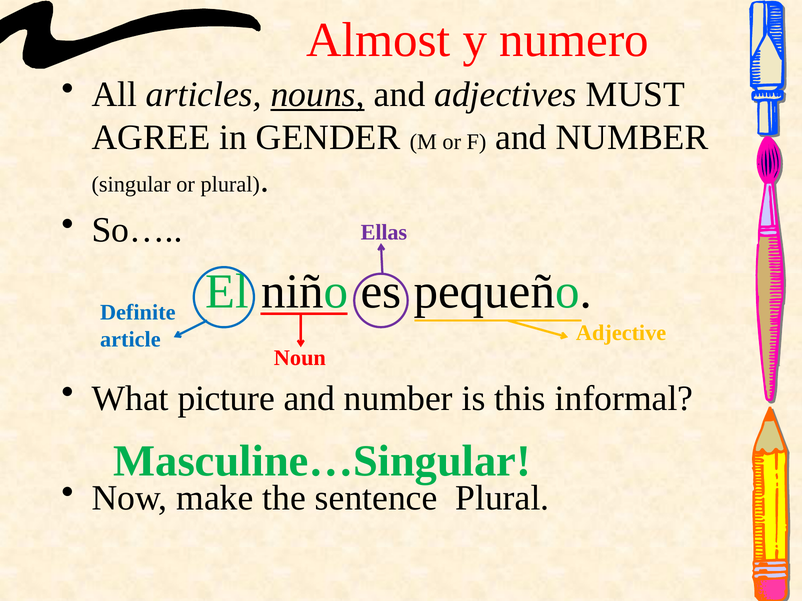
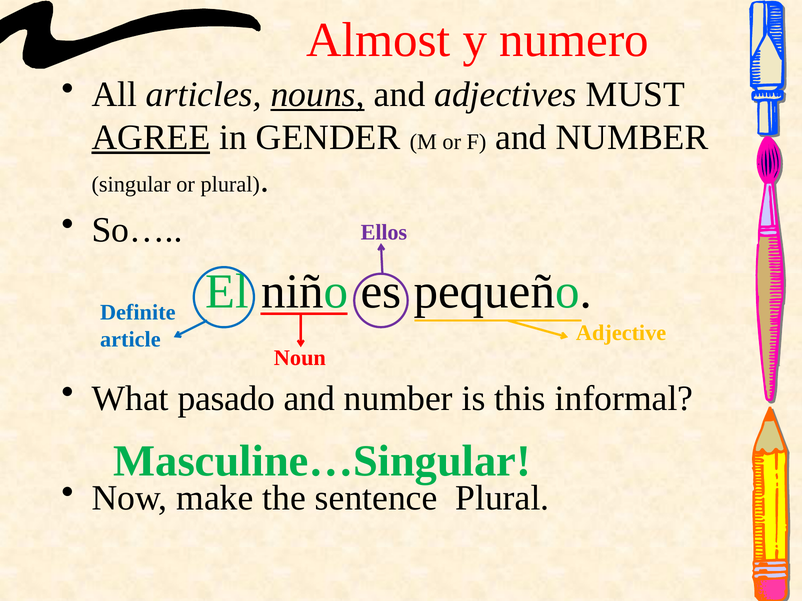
AGREE underline: none -> present
Ellas: Ellas -> Ellos
picture: picture -> pasado
